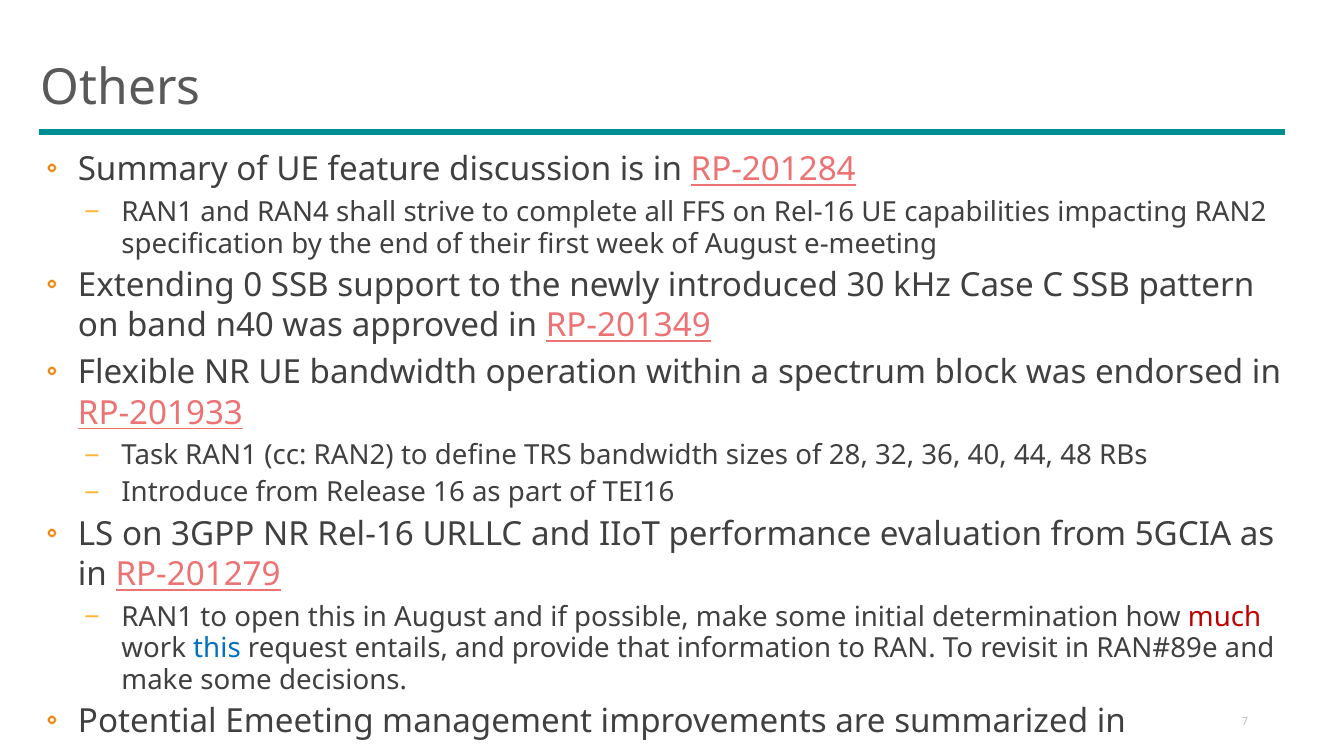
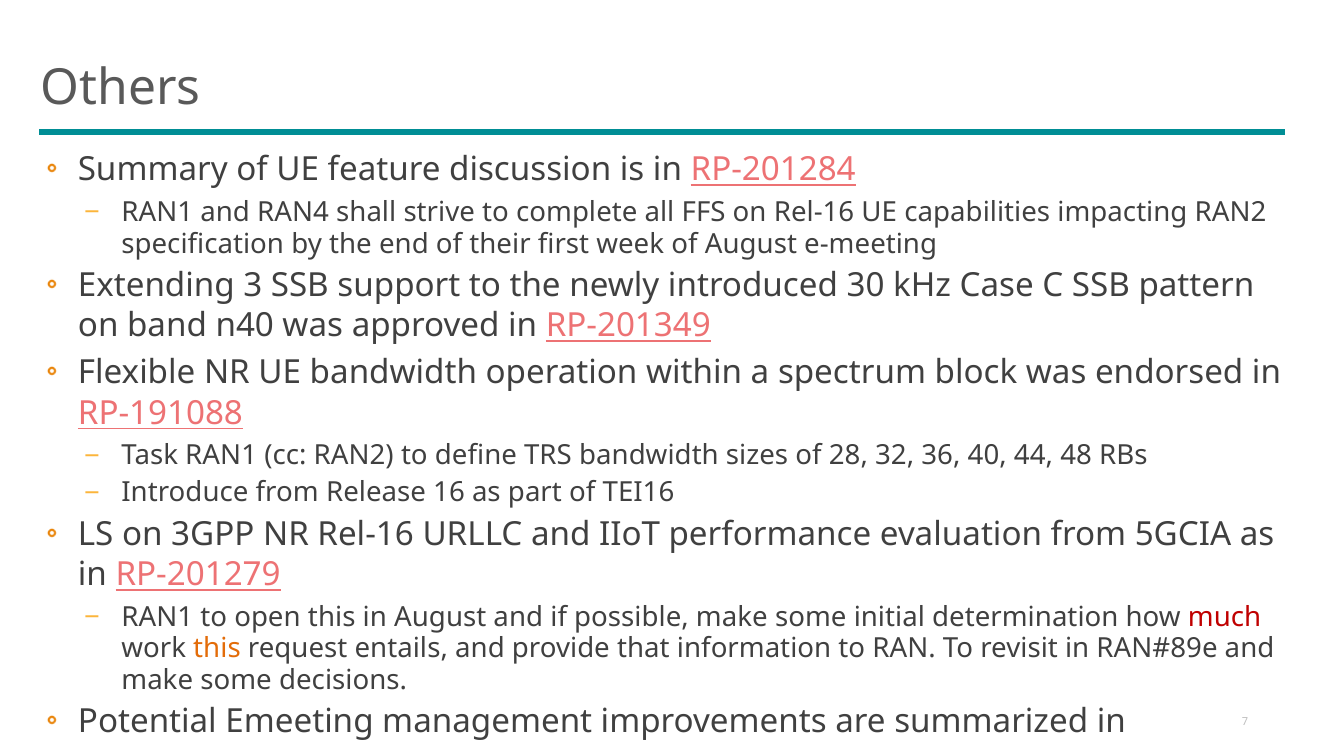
0: 0 -> 3
RP-201933: RP-201933 -> RP-191088
this at (217, 649) colour: blue -> orange
